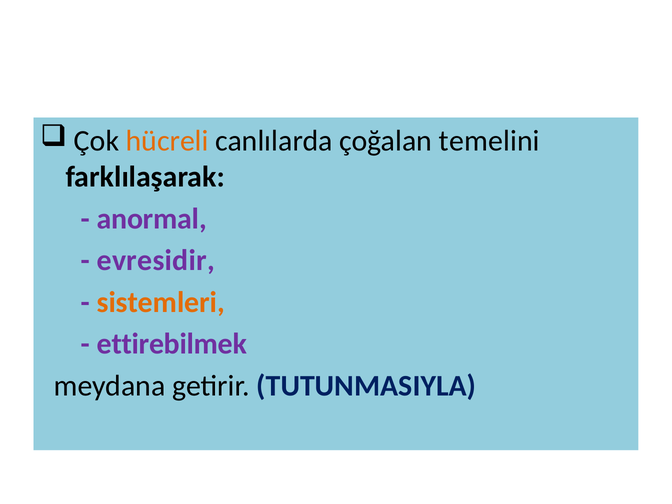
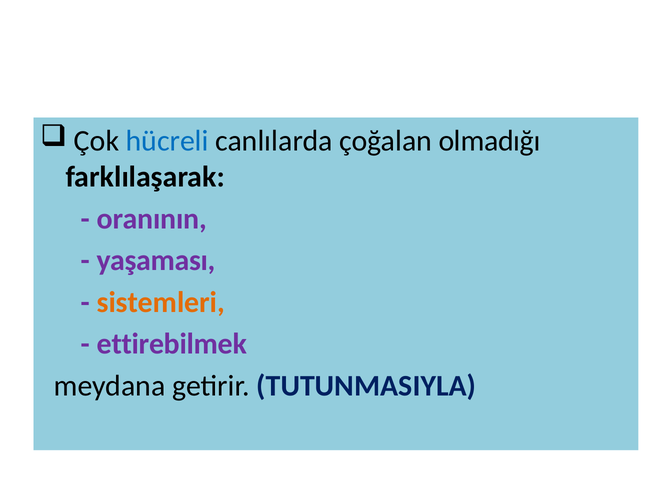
hücreli colour: orange -> blue
temelini: temelini -> olmadığı
anormal: anormal -> oranının
evresidir: evresidir -> yaşaması
